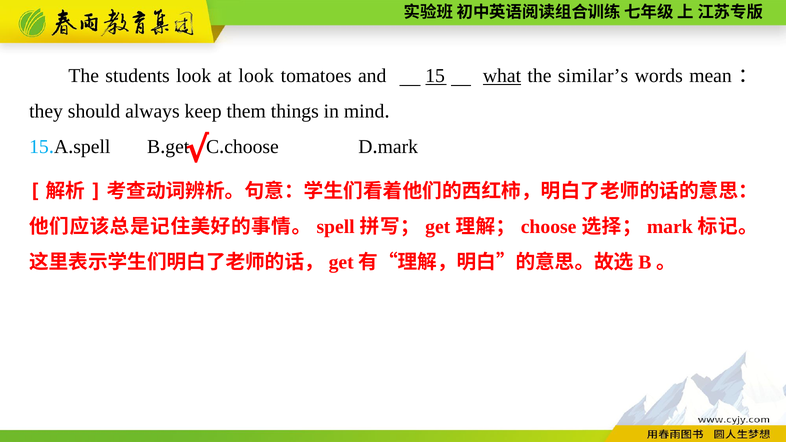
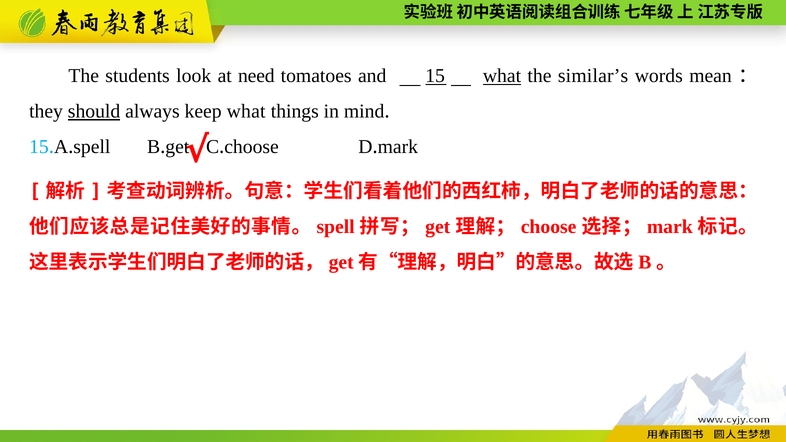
at look: look -> need
should underline: none -> present
keep them: them -> what
